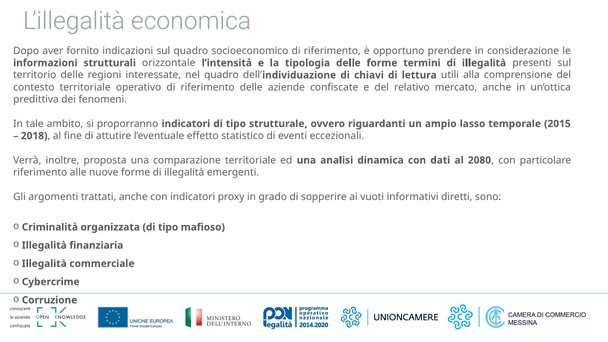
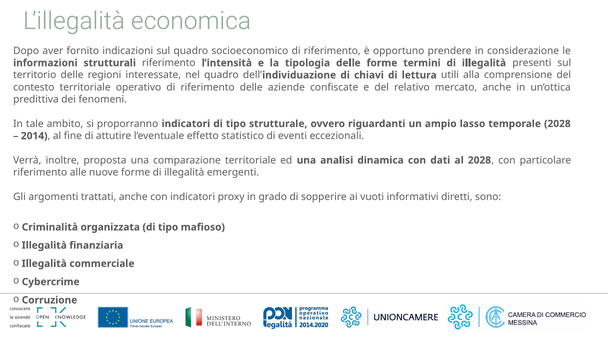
strutturali orizzontale: orizzontale -> riferimento
temporale 2015: 2015 -> 2028
2018: 2018 -> 2014
al 2080: 2080 -> 2028
